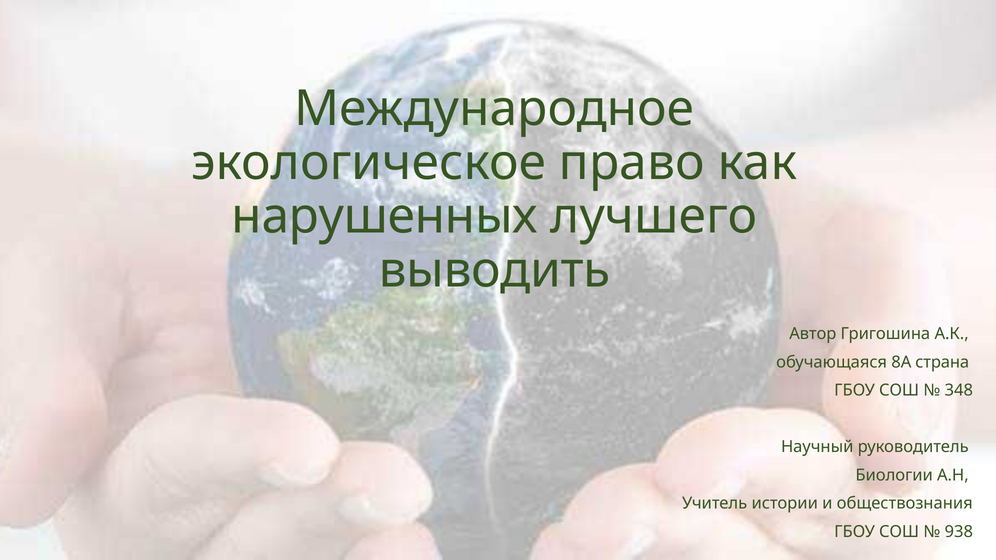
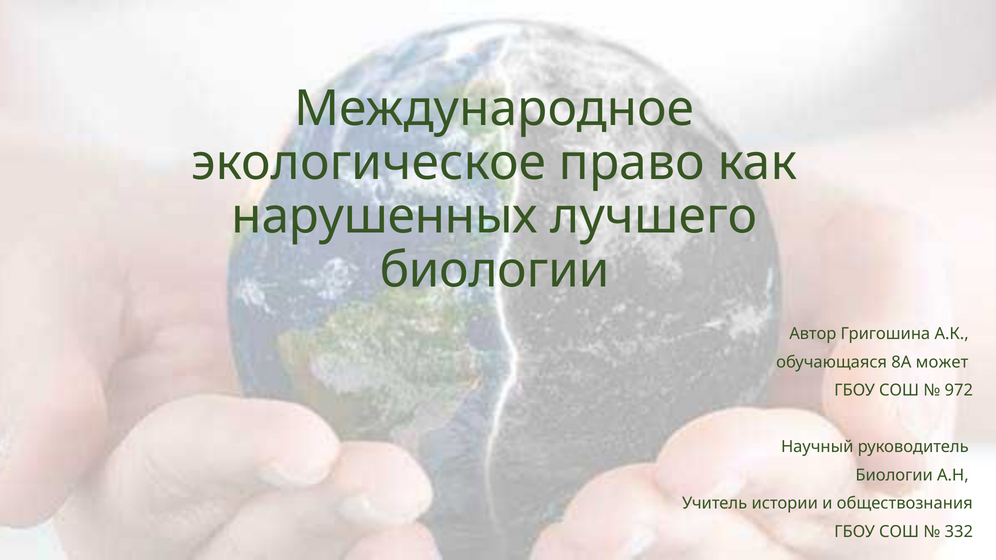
выводить at (495, 270): выводить -> биологии
страна: страна -> может
348: 348 -> 972
938: 938 -> 332
